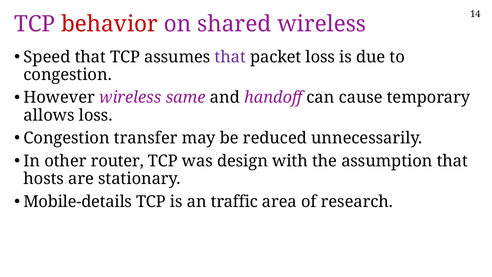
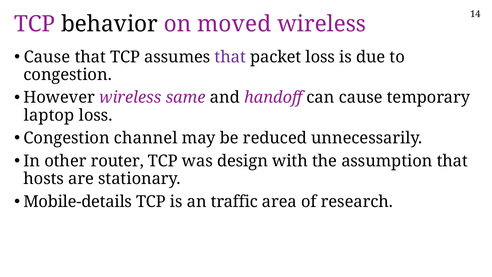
behavior colour: red -> black
shared: shared -> moved
Speed at (47, 57): Speed -> Cause
allows: allows -> laptop
transfer: transfer -> channel
